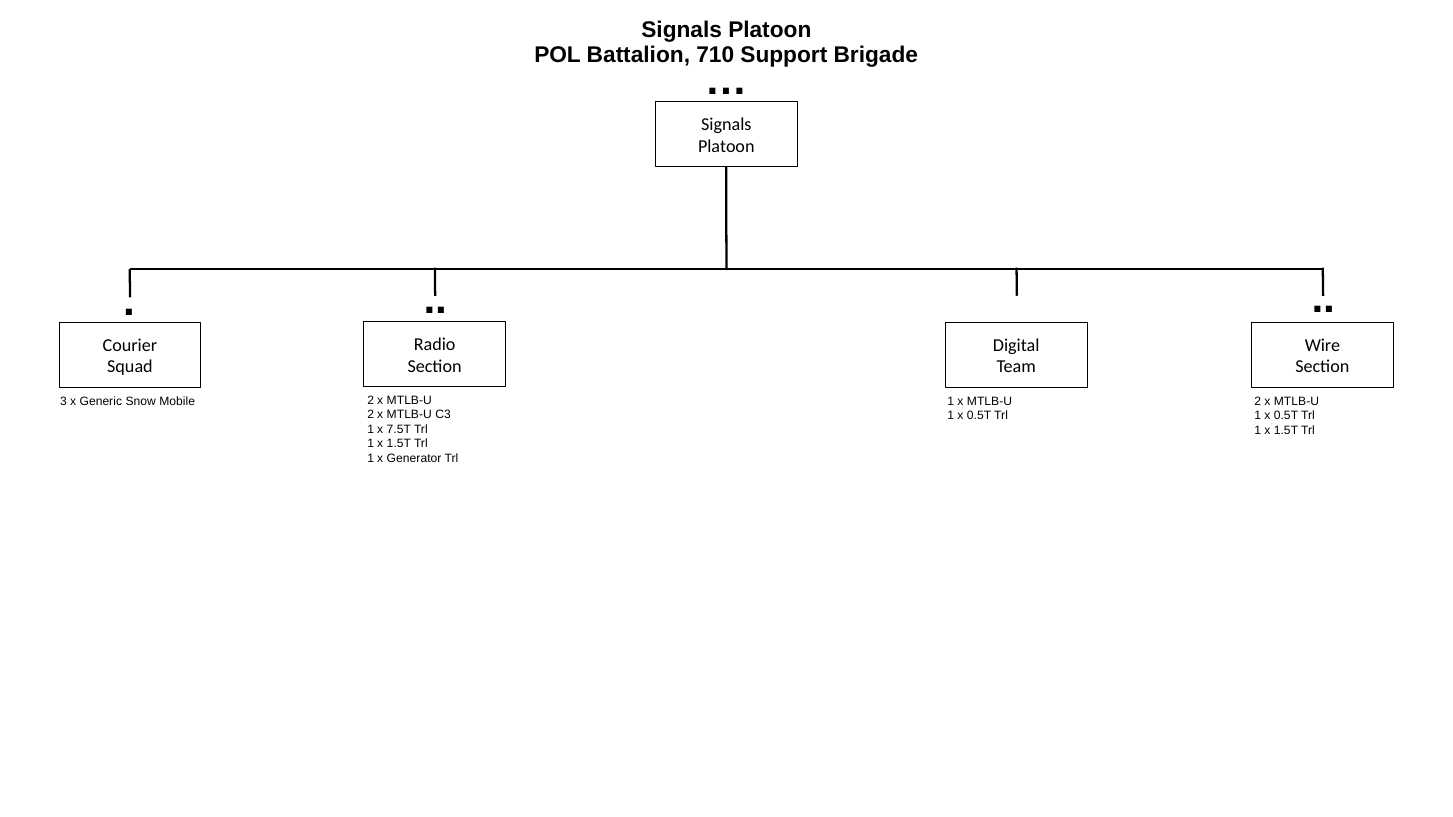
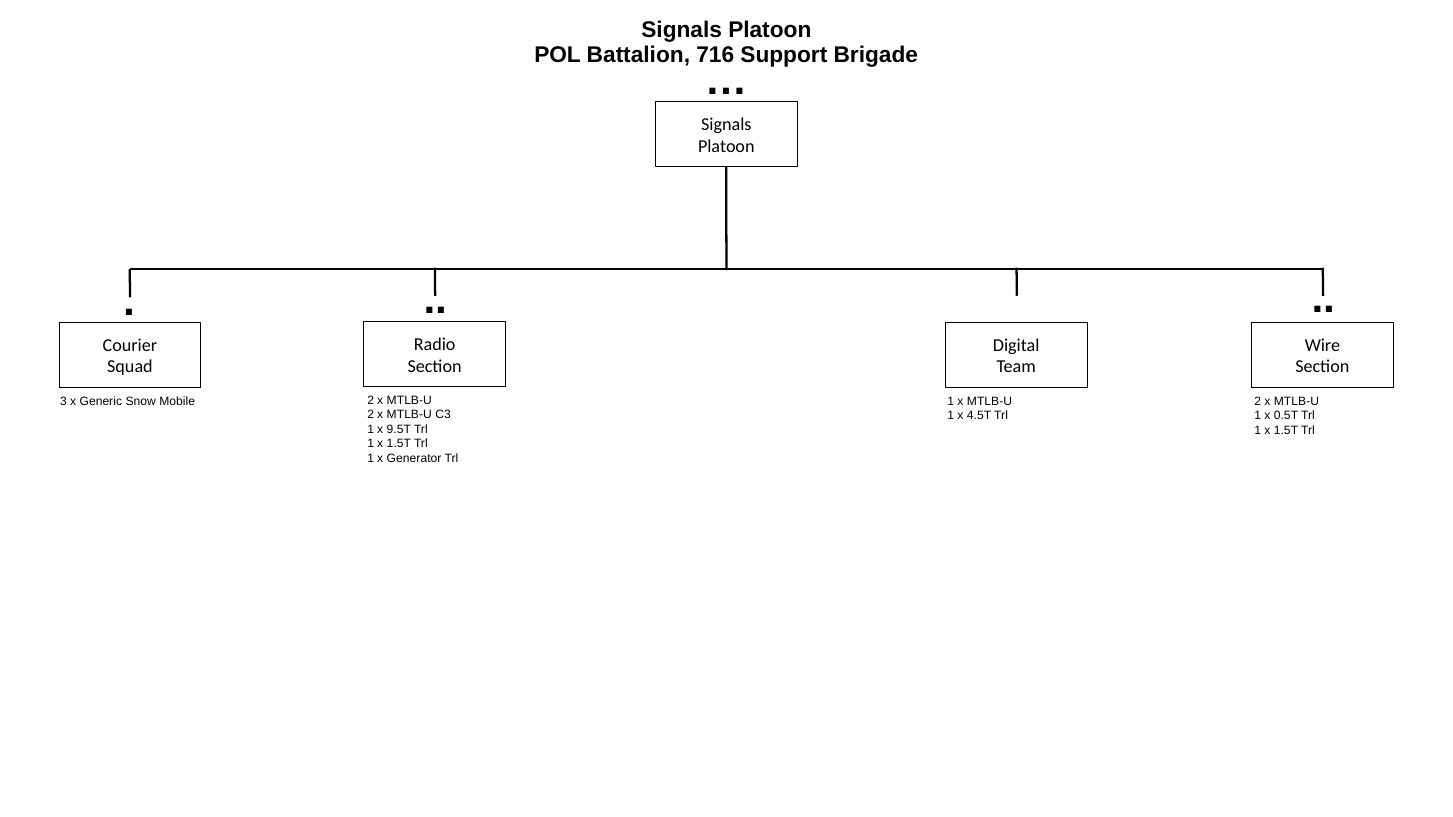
710: 710 -> 716
0.5T at (979, 416): 0.5T -> 4.5T
7.5T: 7.5T -> 9.5T
